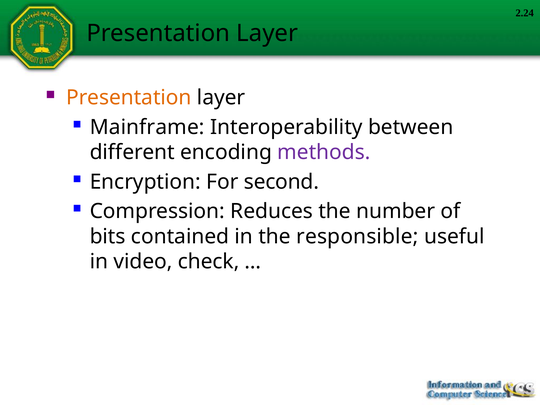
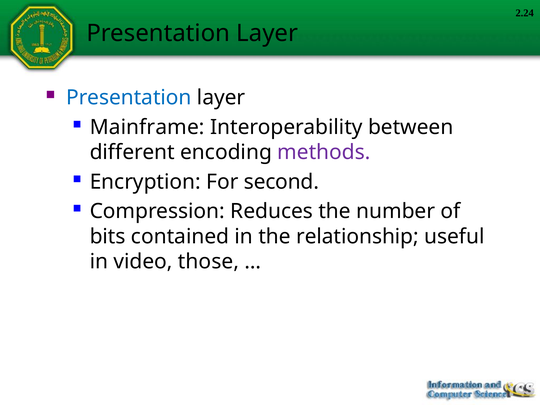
Presentation at (129, 98) colour: orange -> blue
responsible: responsible -> relationship
check: check -> those
